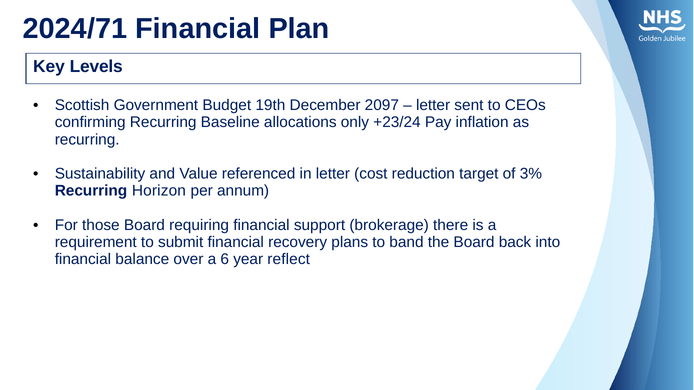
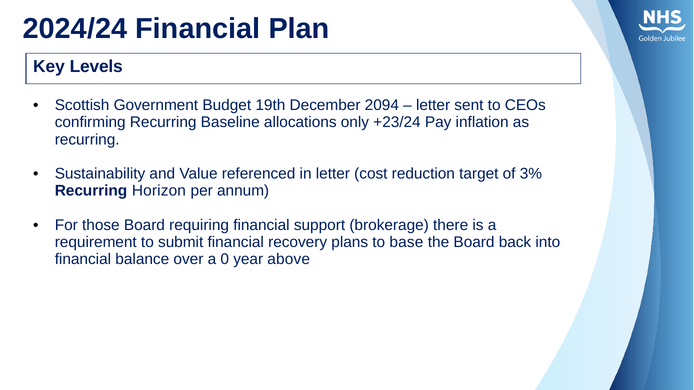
2024/71: 2024/71 -> 2024/24
2097: 2097 -> 2094
band: band -> base
6: 6 -> 0
reflect: reflect -> above
